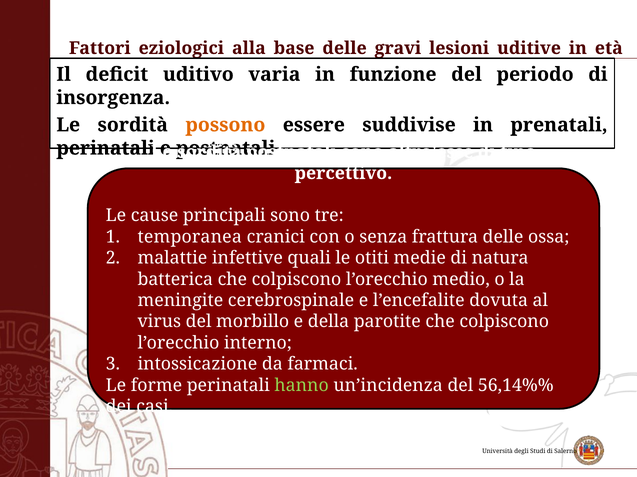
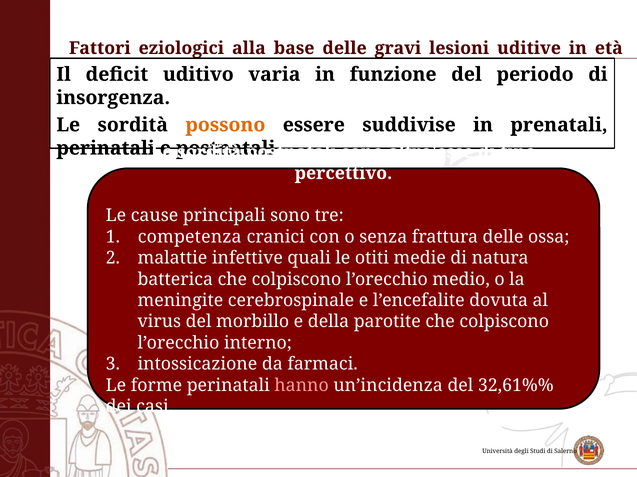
temporanea: temporanea -> competenza
hanno colour: light green -> pink
56,14%%: 56,14%% -> 32,61%%
